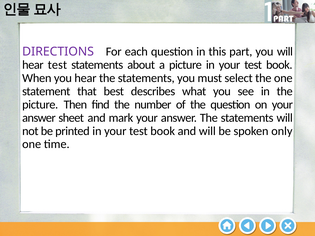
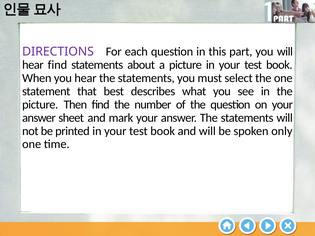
hear test: test -> find
